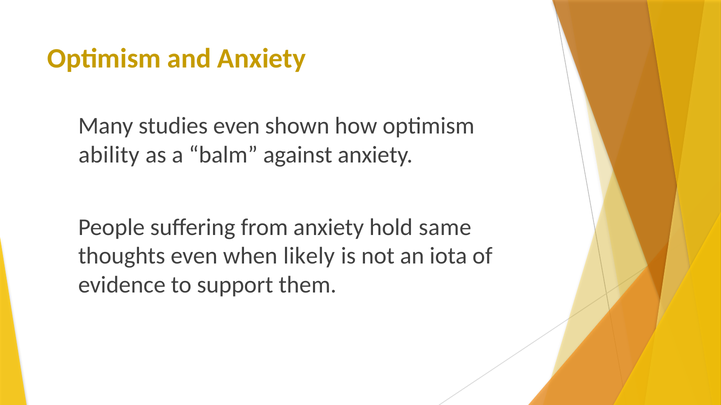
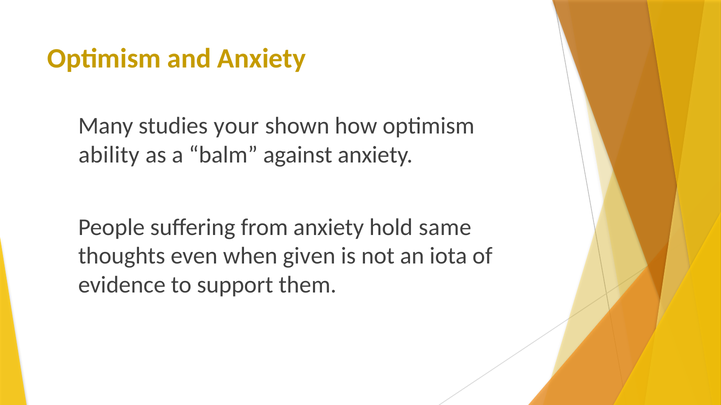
studies even: even -> your
likely: likely -> given
